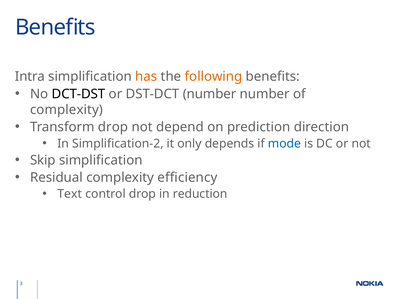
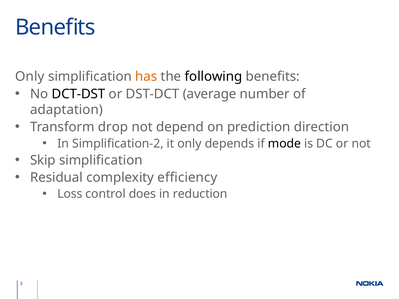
Intra at (30, 77): Intra -> Only
following colour: orange -> black
DST-DCT number: number -> average
complexity at (66, 110): complexity -> adaptation
mode colour: blue -> black
Text: Text -> Loss
control drop: drop -> does
